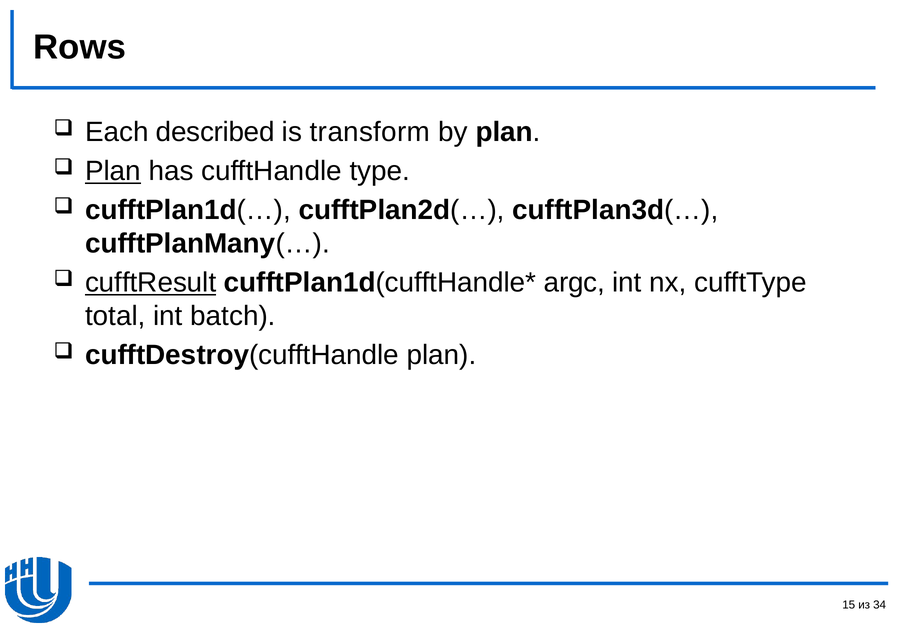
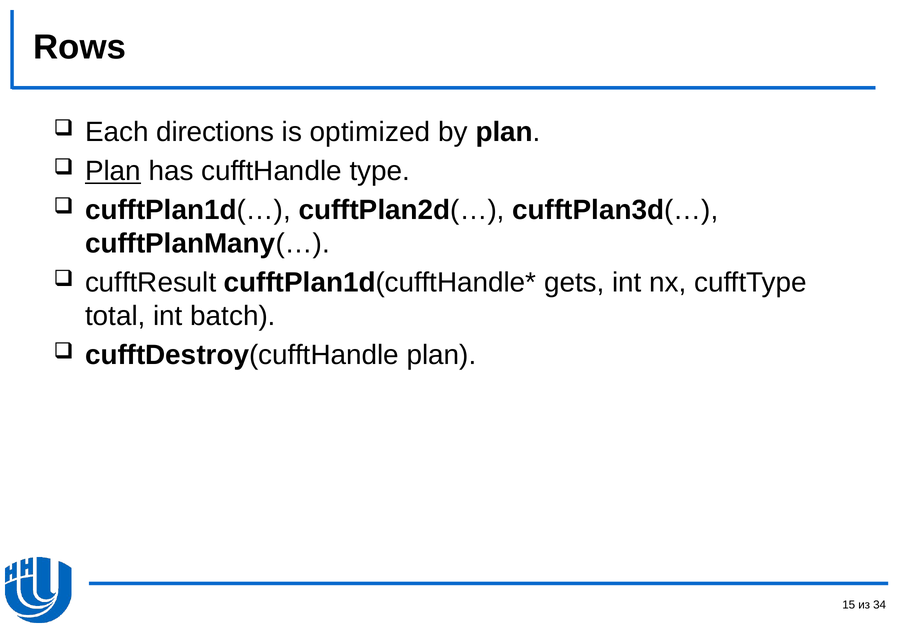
described: described -> directions
transform: transform -> optimized
cufftResult underline: present -> none
argc: argc -> gets
